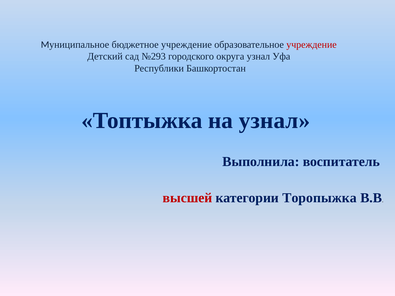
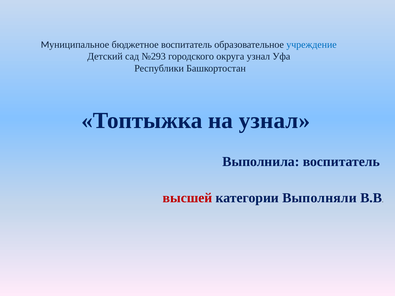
бюджетное учреждение: учреждение -> воспитатель
учреждение at (311, 45) colour: red -> blue
Торопыжка: Торопыжка -> Выполняли
